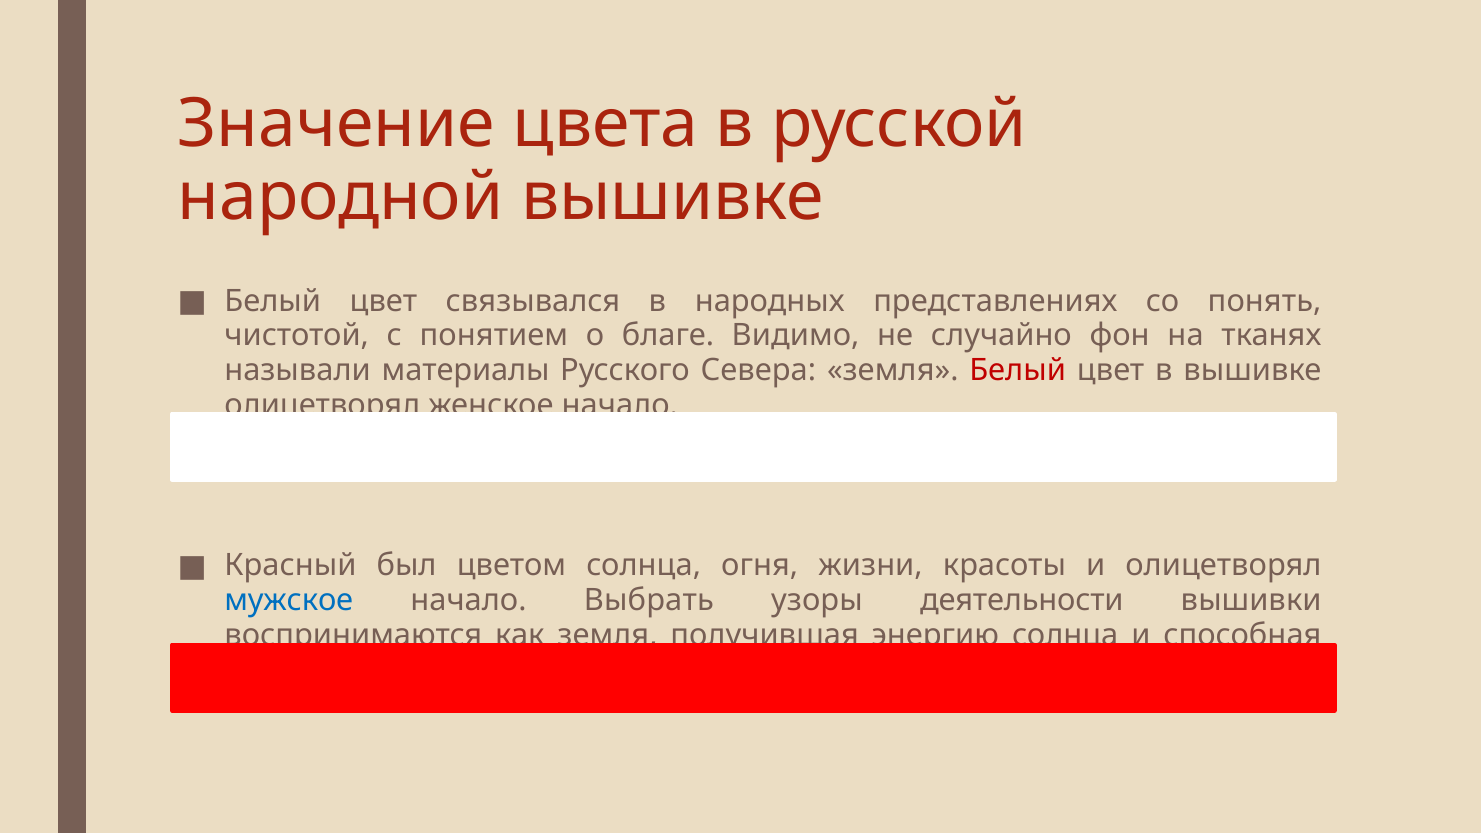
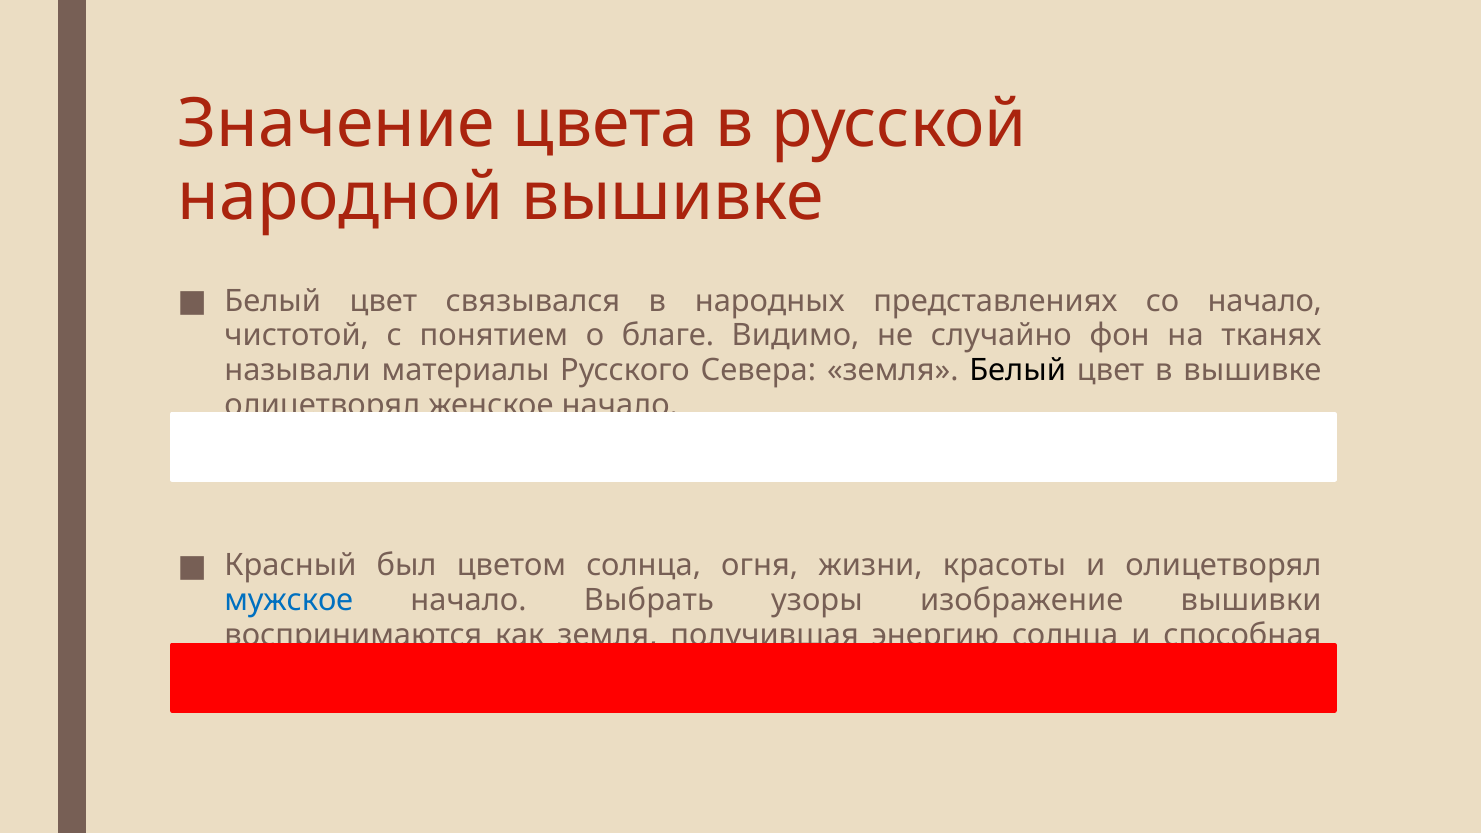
со понять: понять -> начало
Белый at (1018, 371) colour: red -> black
деятельности: деятельности -> изображение
